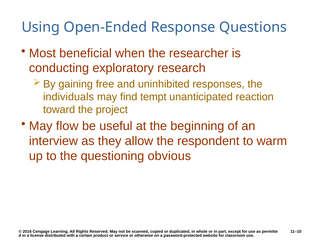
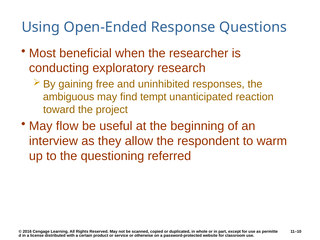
individuals: individuals -> ambiguous
obvious: obvious -> referred
